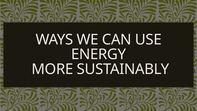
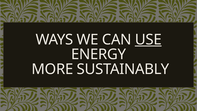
USE underline: none -> present
